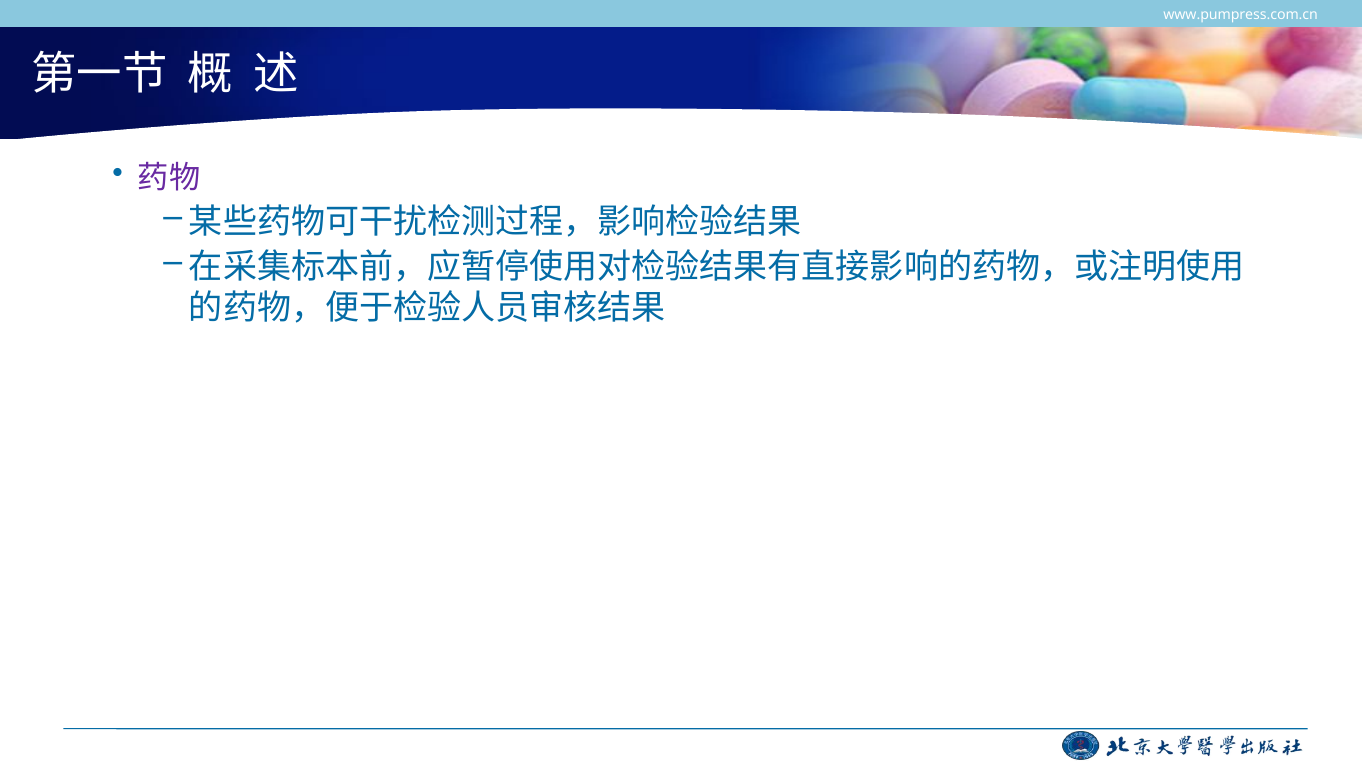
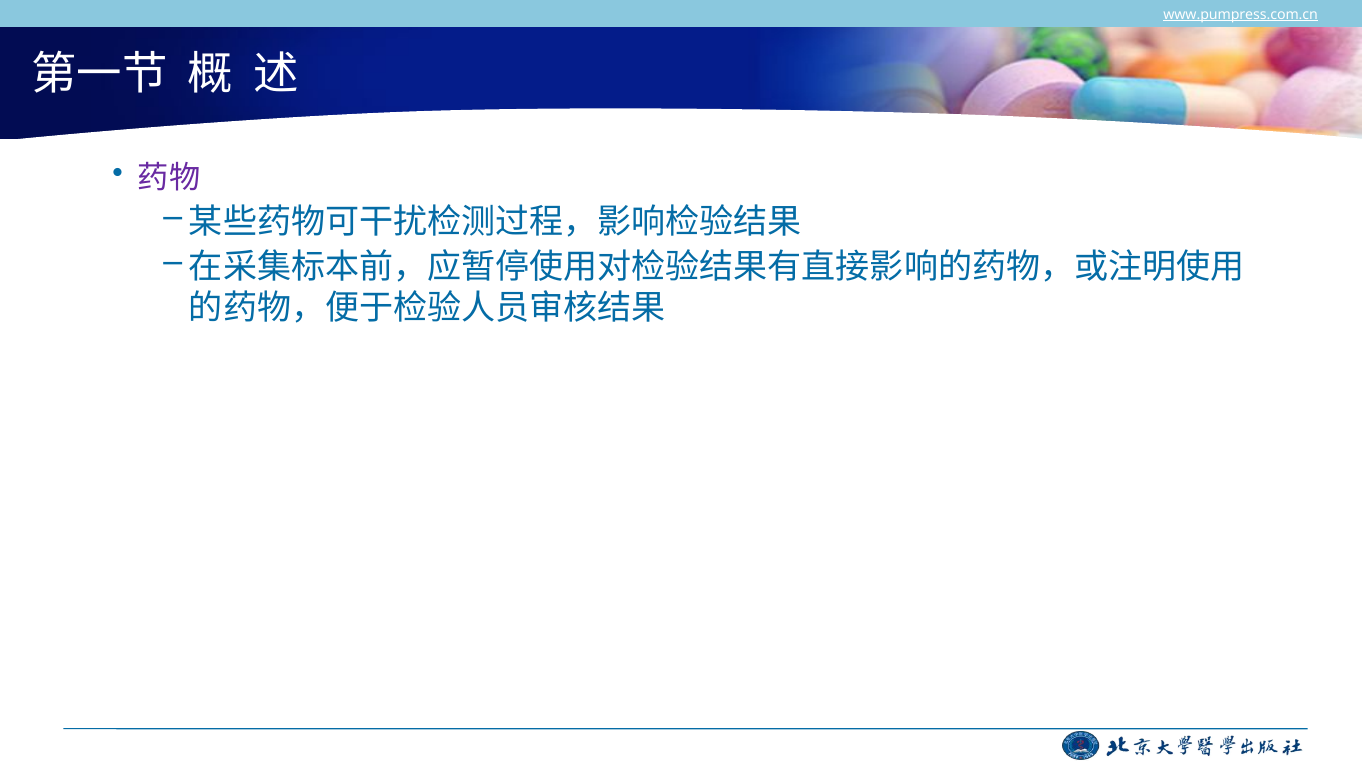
www.pumpress.com.cn underline: none -> present
